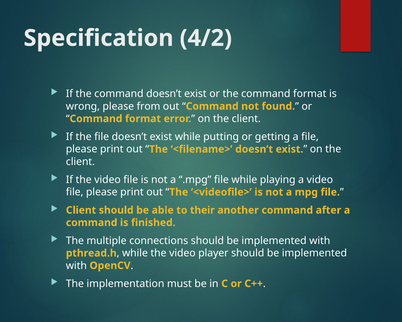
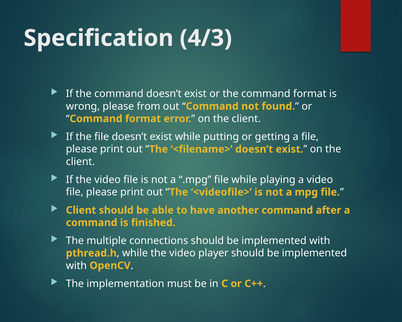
4/2: 4/2 -> 4/3
their: their -> have
